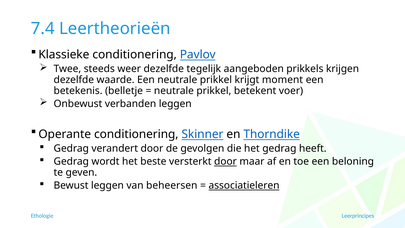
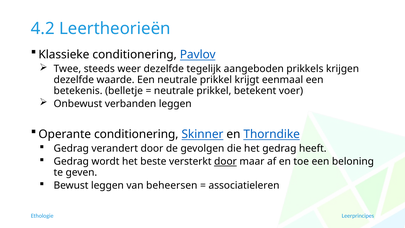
7.4: 7.4 -> 4.2
moment: moment -> eenmaal
associatieleren underline: present -> none
